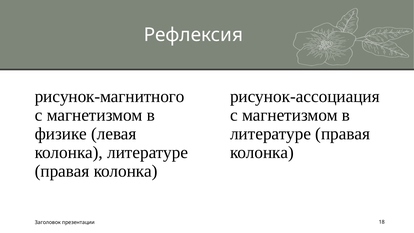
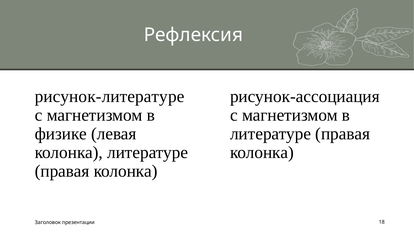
рисунок-магнитного: рисунок-магнитного -> рисунок-литературе
